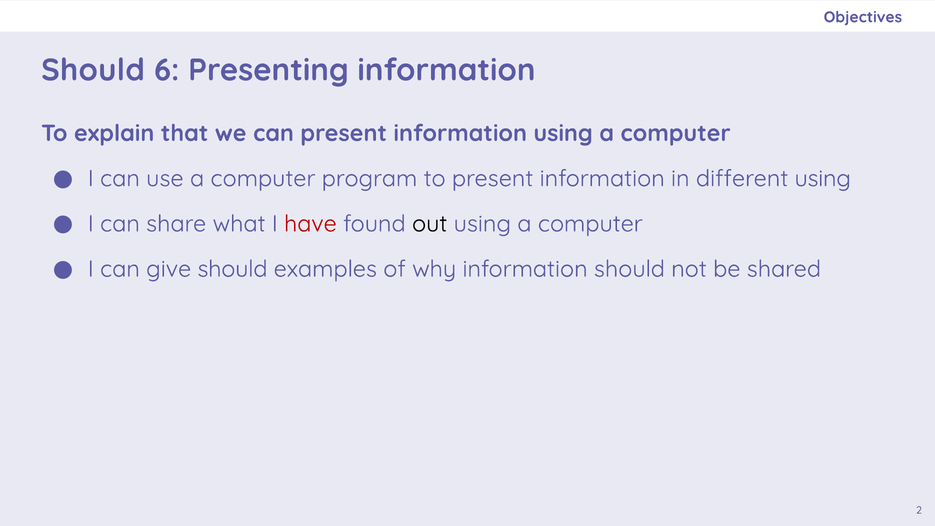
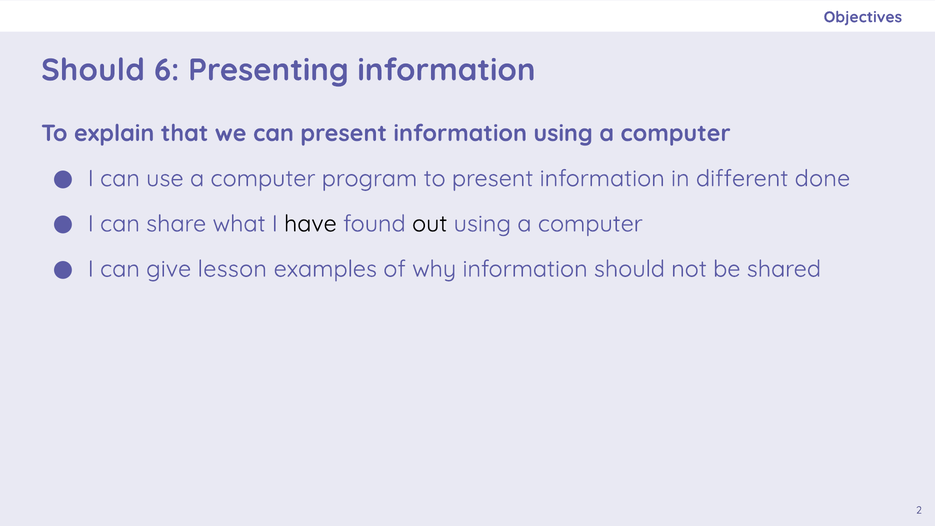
different using: using -> done
have colour: red -> black
give should: should -> lesson
